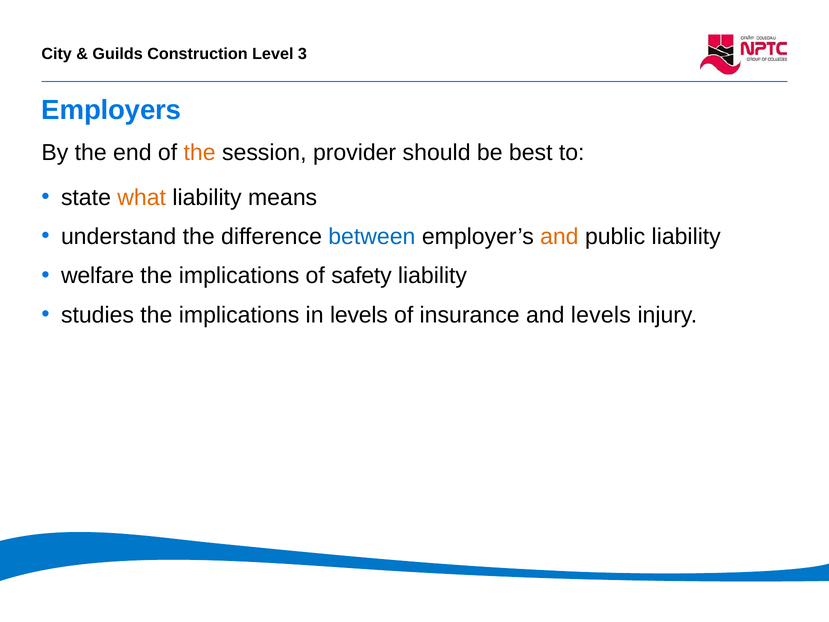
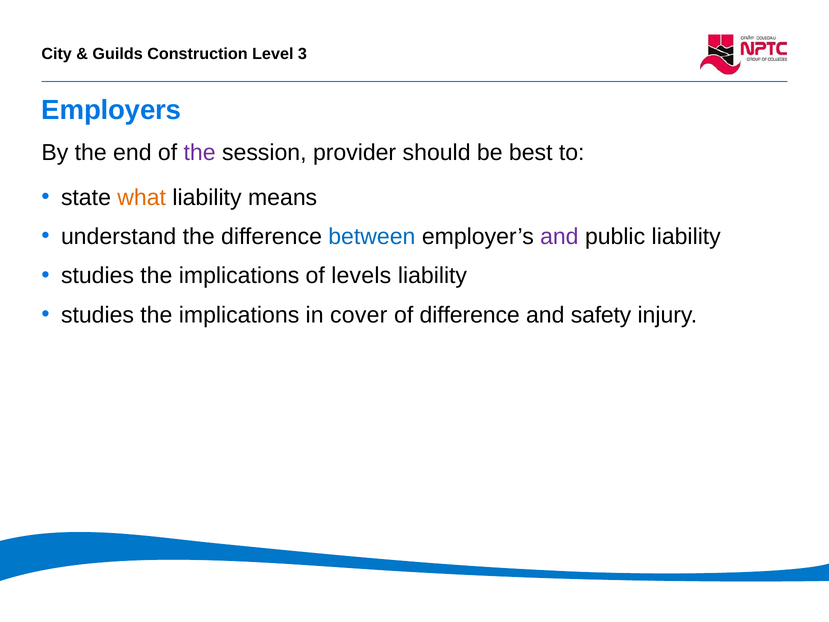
the at (200, 153) colour: orange -> purple
and at (559, 237) colour: orange -> purple
welfare at (98, 276): welfare -> studies
safety: safety -> levels
in levels: levels -> cover
of insurance: insurance -> difference
and levels: levels -> safety
